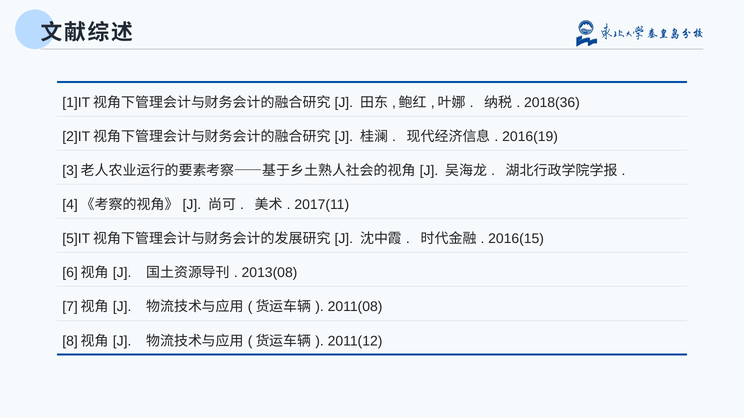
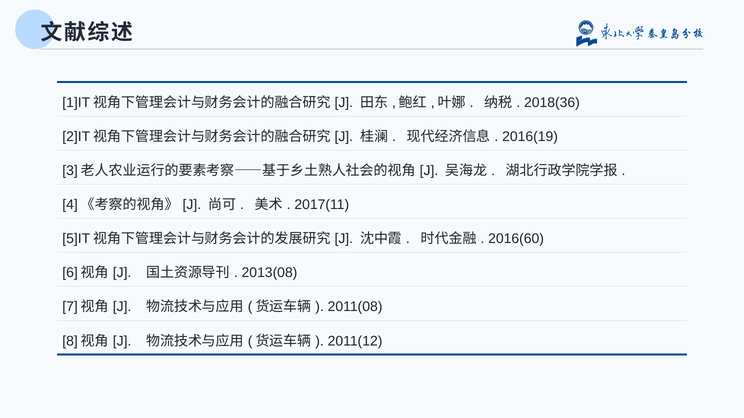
2016(15: 2016(15 -> 2016(60
